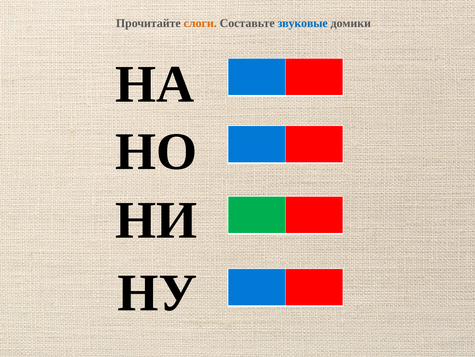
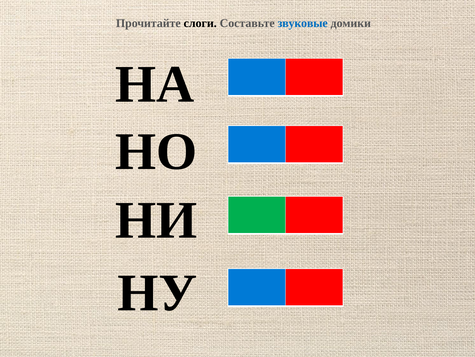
слоги colour: orange -> black
